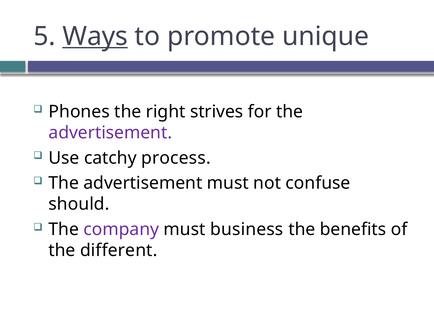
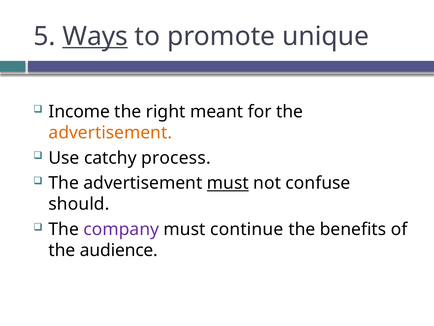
Phones: Phones -> Income
strives: strives -> meant
advertisement at (110, 132) colour: purple -> orange
must at (228, 183) underline: none -> present
business: business -> continue
different: different -> audience
